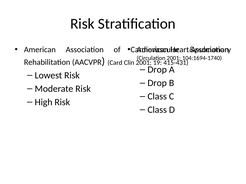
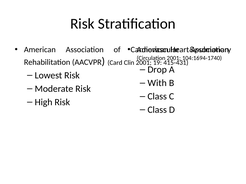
Drop at (157, 83): Drop -> With
